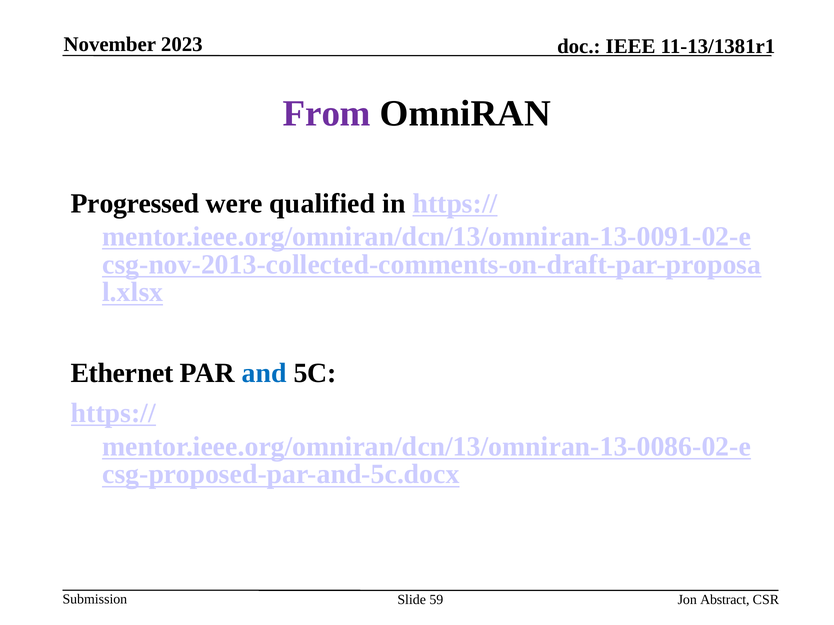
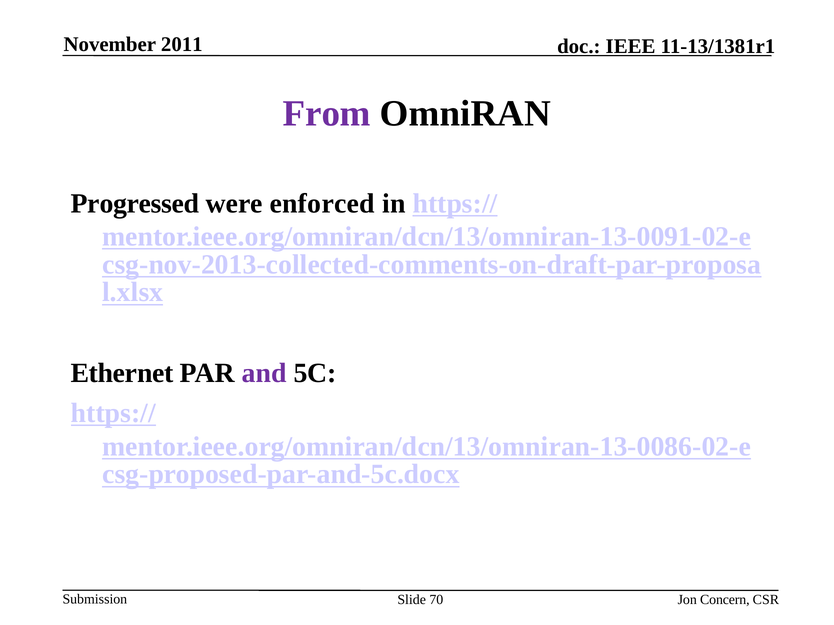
2023: 2023 -> 2011
qualified: qualified -> enforced
and colour: blue -> purple
59: 59 -> 70
Abstract: Abstract -> Concern
